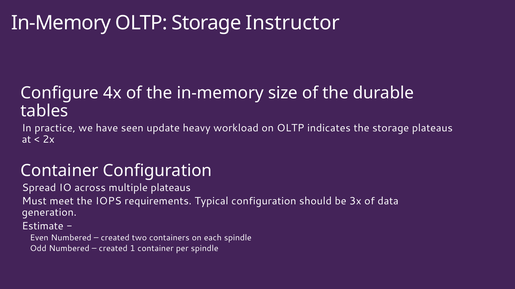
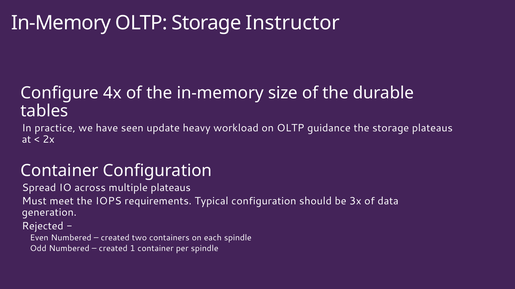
indicates: indicates -> guidance
Estimate: Estimate -> Rejected
